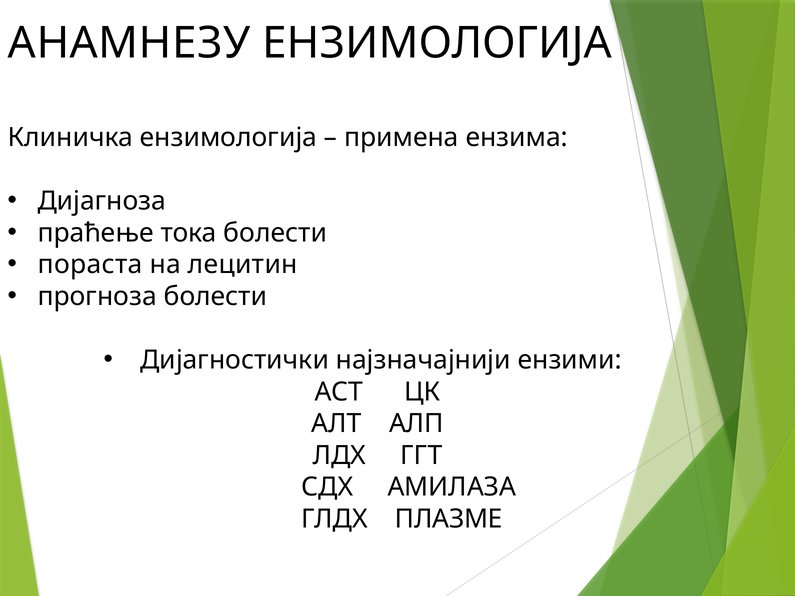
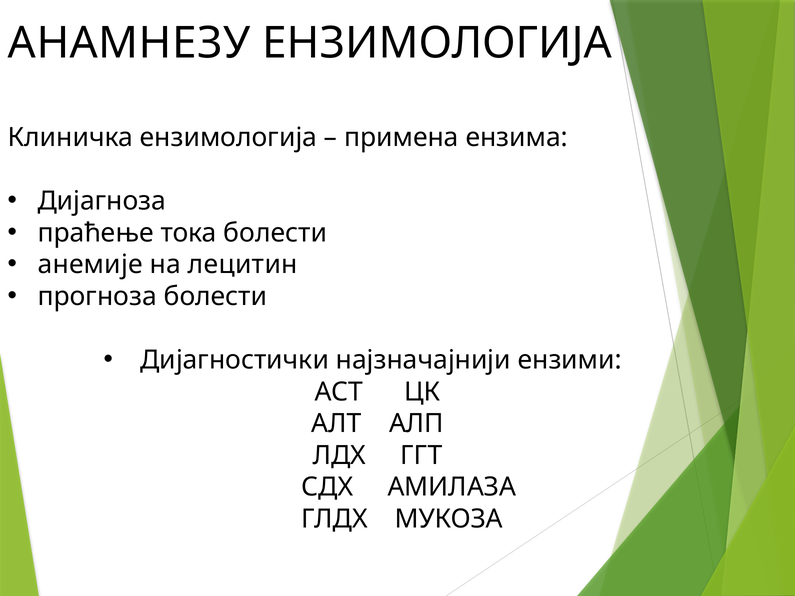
пораста: пораста -> анемије
ПЛАЗМЕ: ПЛАЗМЕ -> МУКОЗА
